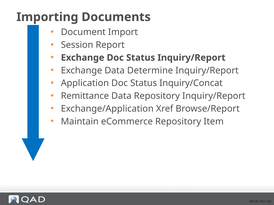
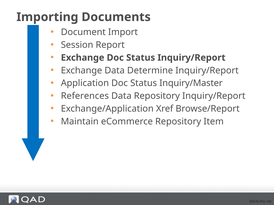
Inquiry/Concat: Inquiry/Concat -> Inquiry/Master
Remittance: Remittance -> References
